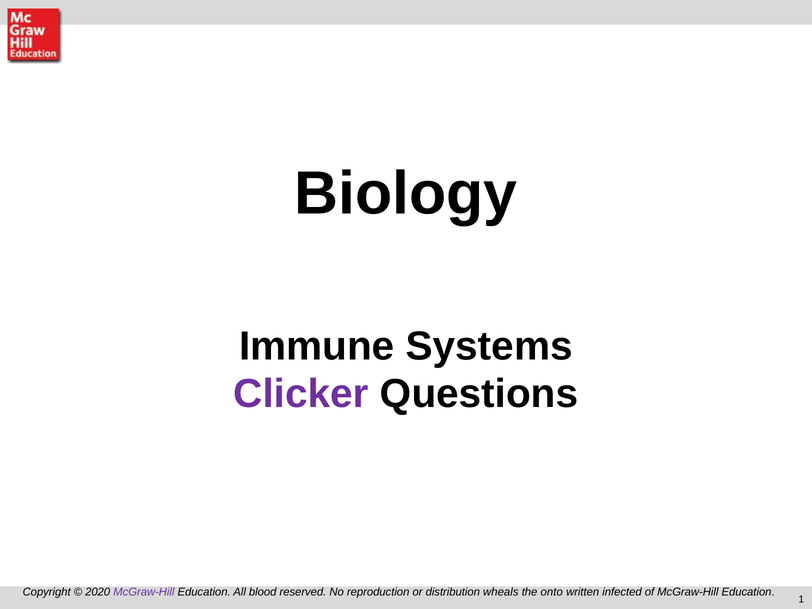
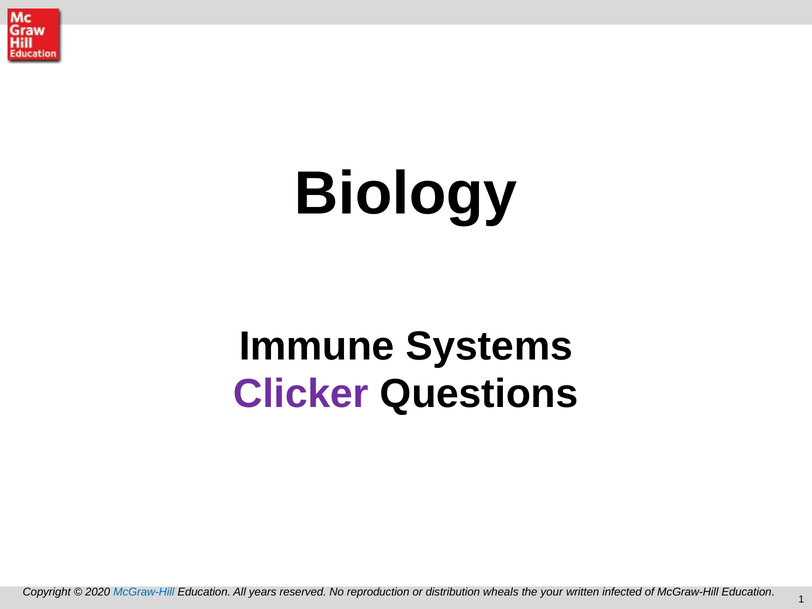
McGraw-Hill at (144, 592) colour: purple -> blue
blood: blood -> years
onto: onto -> your
